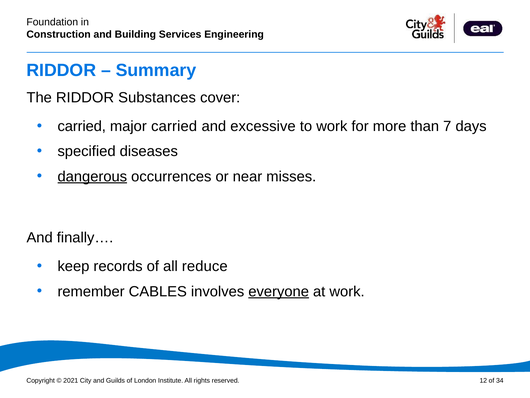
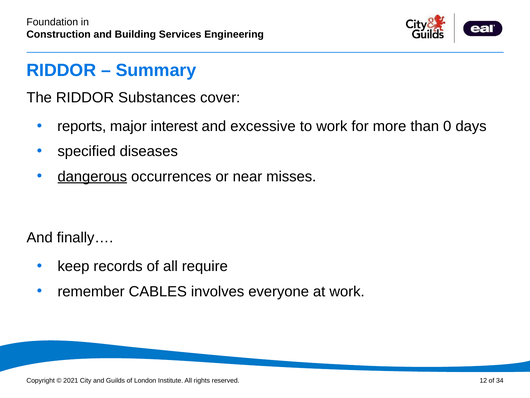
carried at (82, 126): carried -> reports
major carried: carried -> interest
7: 7 -> 0
reduce: reduce -> require
everyone underline: present -> none
